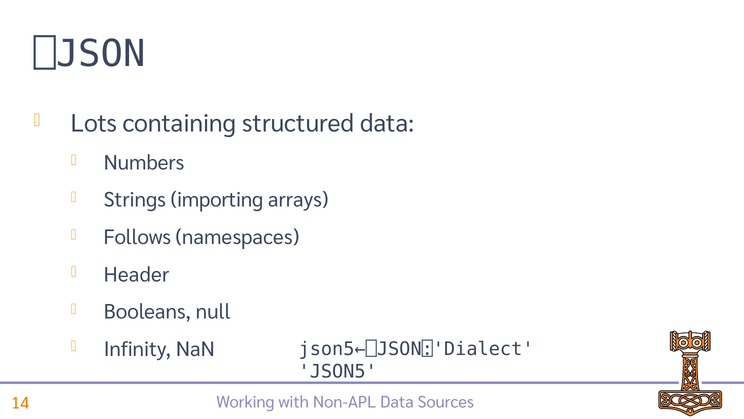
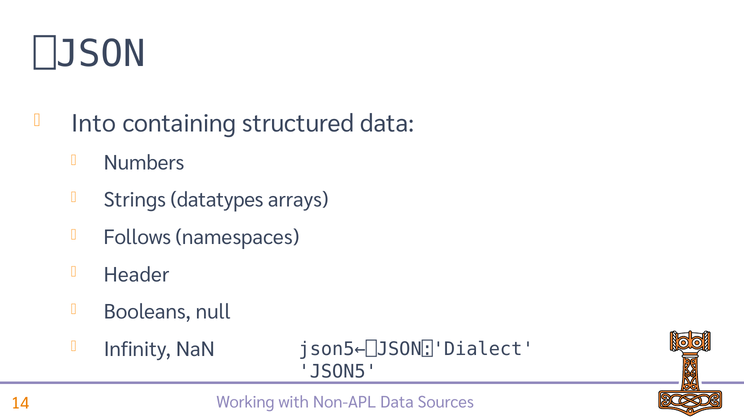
Lots: Lots -> Into
importing: importing -> datatypes
